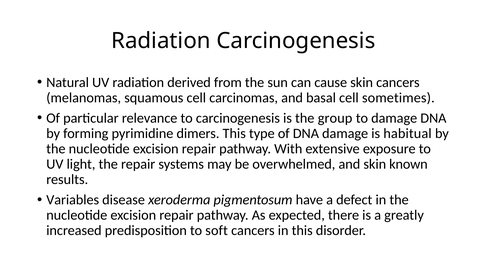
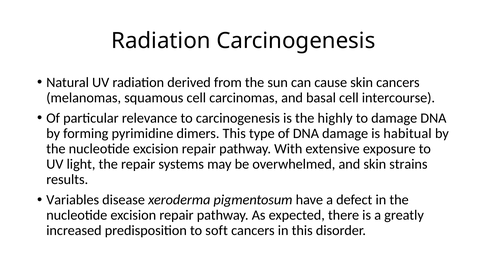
sometimes: sometimes -> intercourse
group: group -> highly
known: known -> strains
